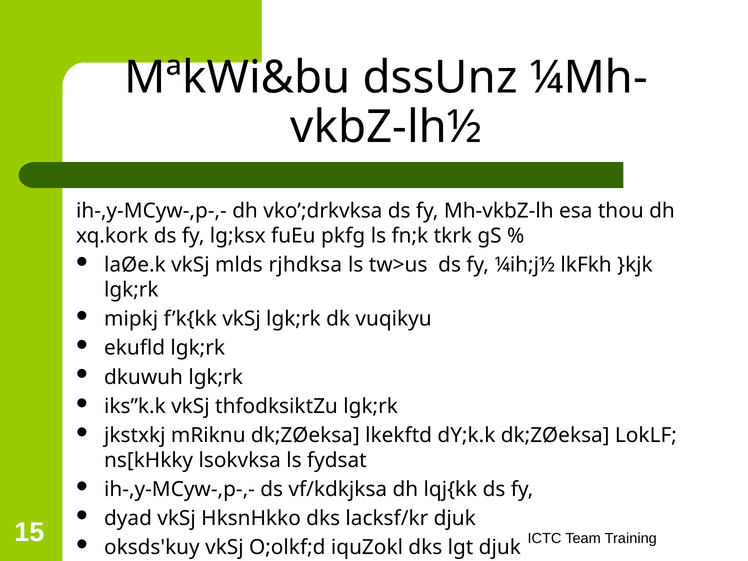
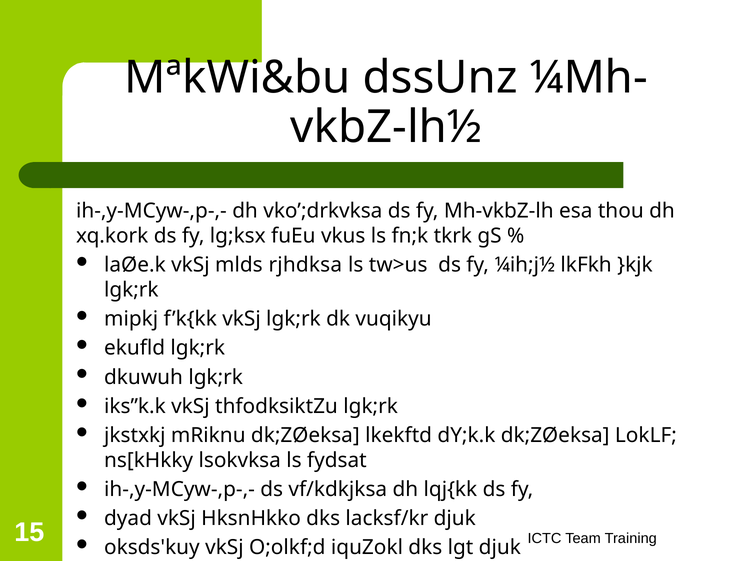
pkfg: pkfg -> vkus
